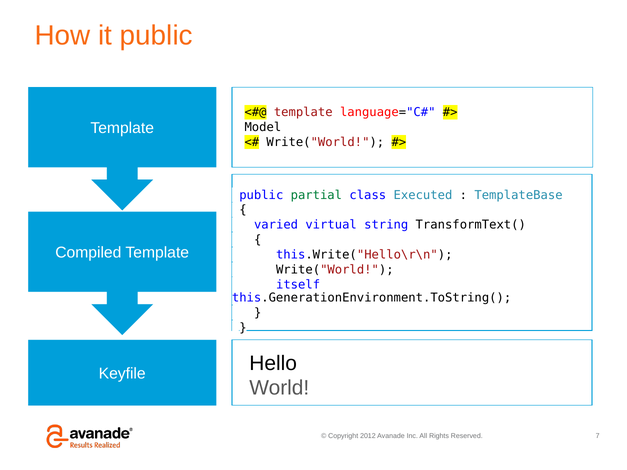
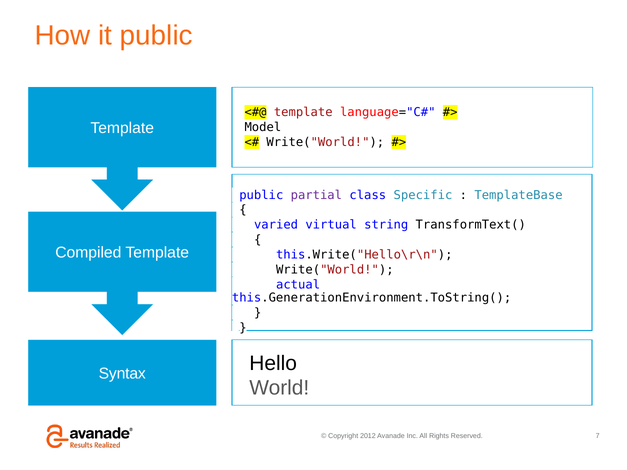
partial colour: green -> purple
Executed: Executed -> Specific
itself: itself -> actual
Keyfile: Keyfile -> Syntax
